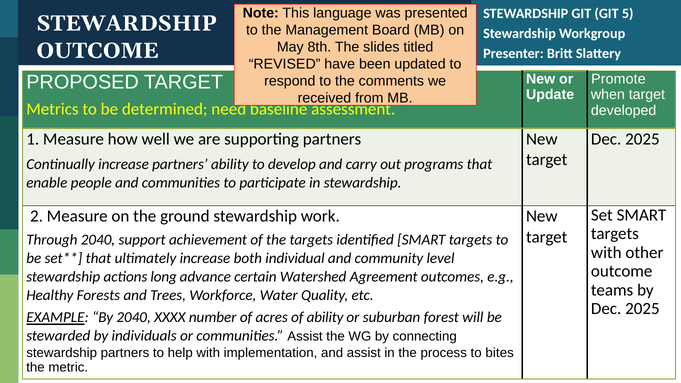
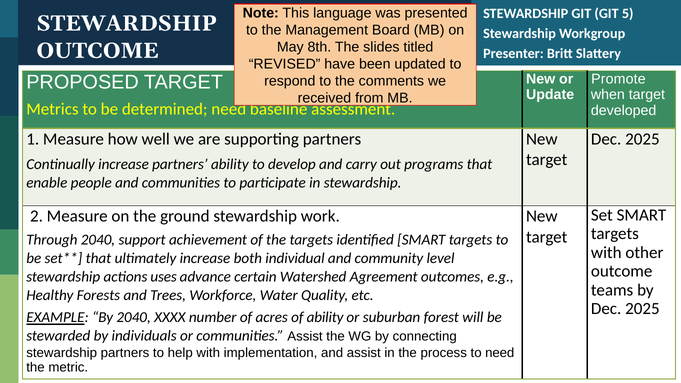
long: long -> uses
to bites: bites -> need
